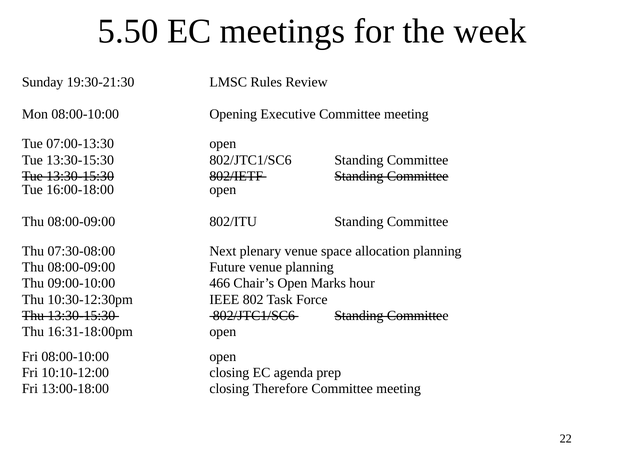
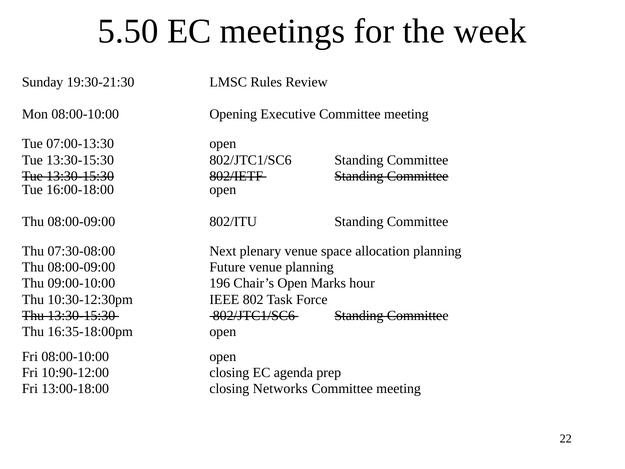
466: 466 -> 196
16:31-18:00pm: 16:31-18:00pm -> 16:35-18:00pm
10:10-12:00: 10:10-12:00 -> 10:90-12:00
Therefore: Therefore -> Networks
